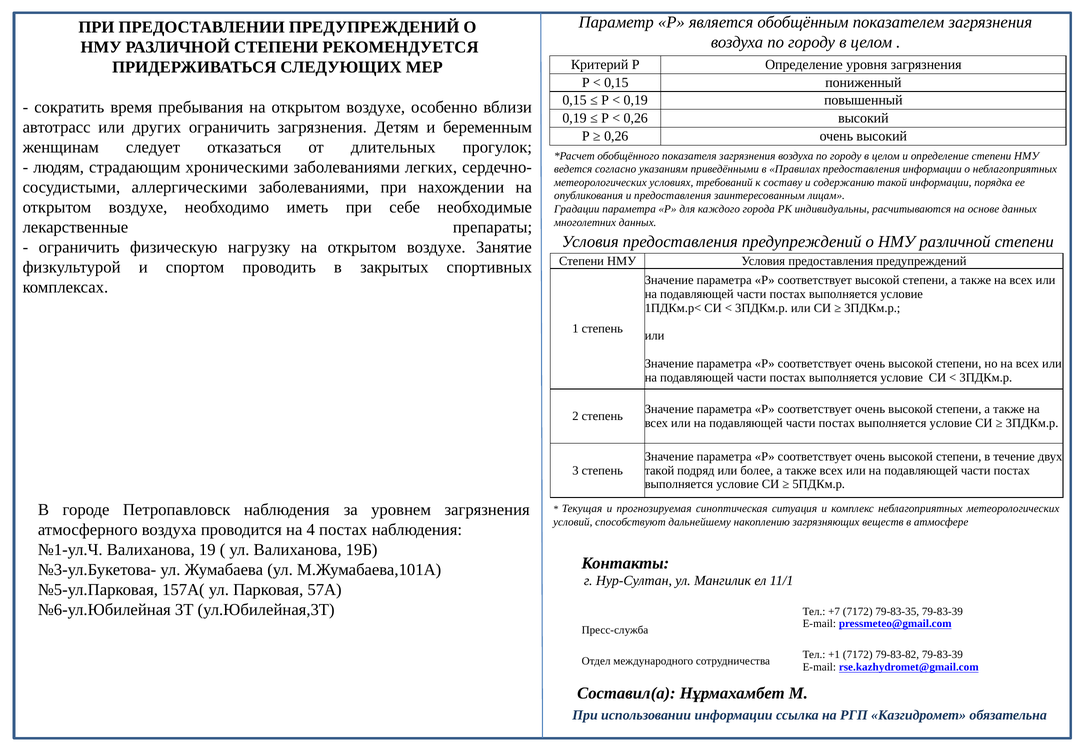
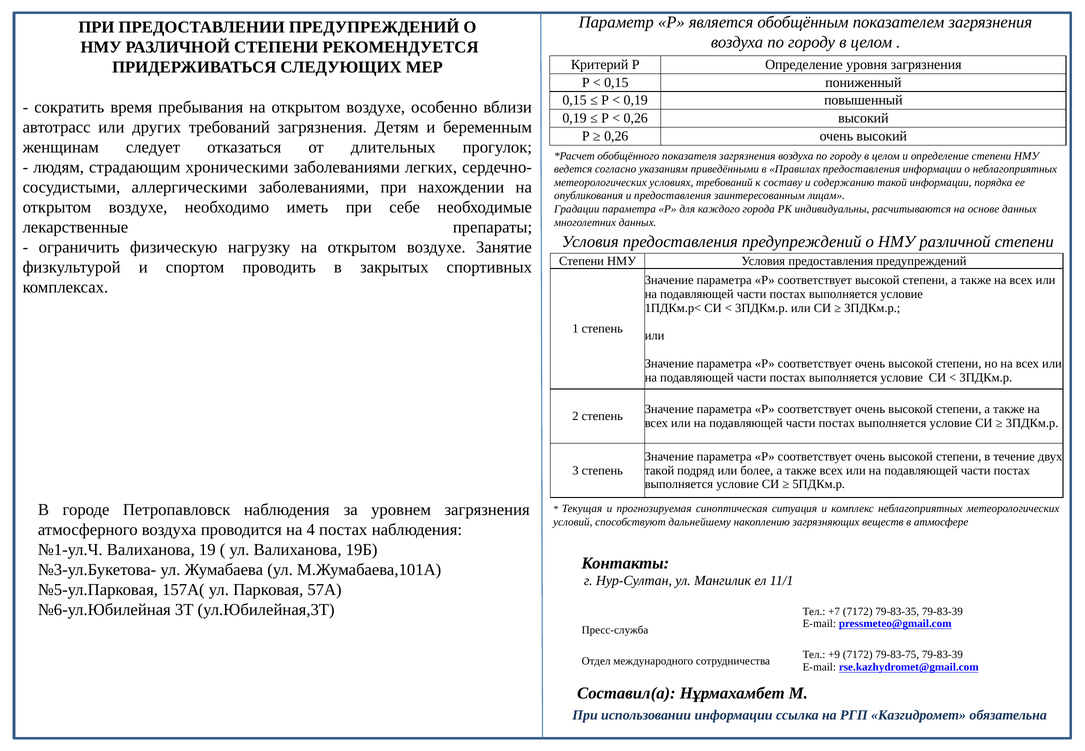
других ограничить: ограничить -> требований
+1: +1 -> +9
79-83-82: 79-83-82 -> 79-83-75
